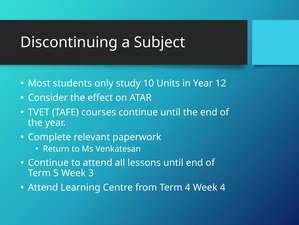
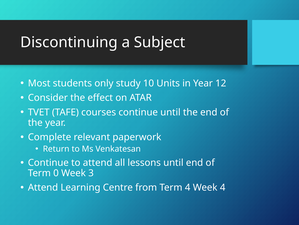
5: 5 -> 0
